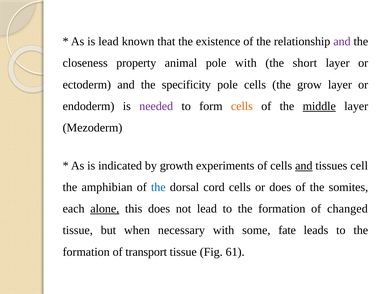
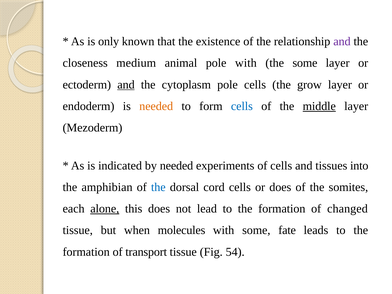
is lead: lead -> only
property: property -> medium
the short: short -> some
and at (126, 85) underline: none -> present
specificity: specificity -> cytoplasm
needed at (156, 106) colour: purple -> orange
cells at (242, 106) colour: orange -> blue
by growth: growth -> needed
and at (304, 166) underline: present -> none
cell: cell -> into
necessary: necessary -> molecules
61: 61 -> 54
